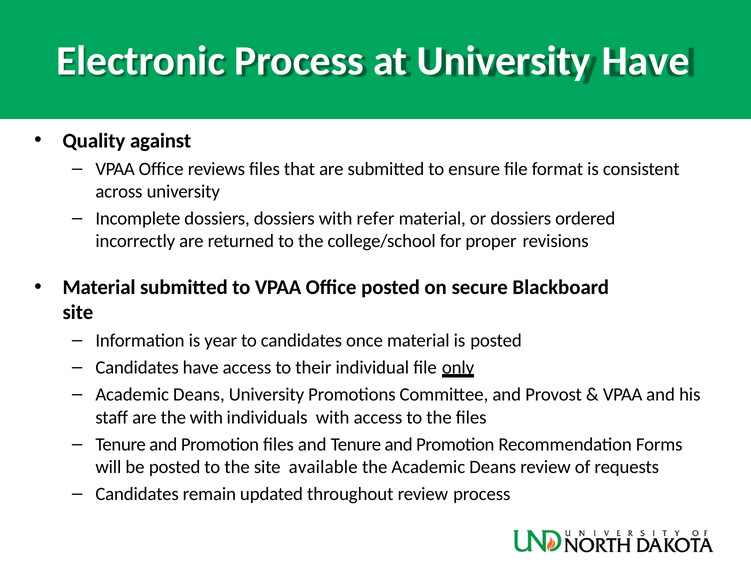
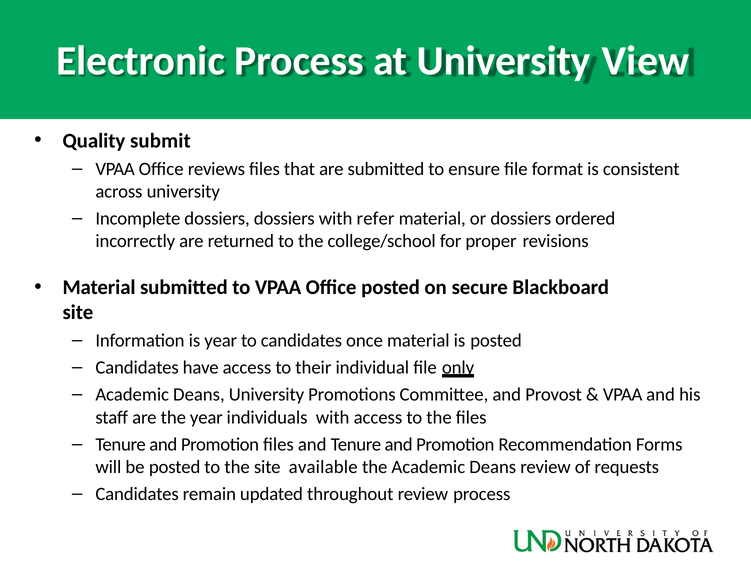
University Have: Have -> View
against: against -> submit
the with: with -> year
